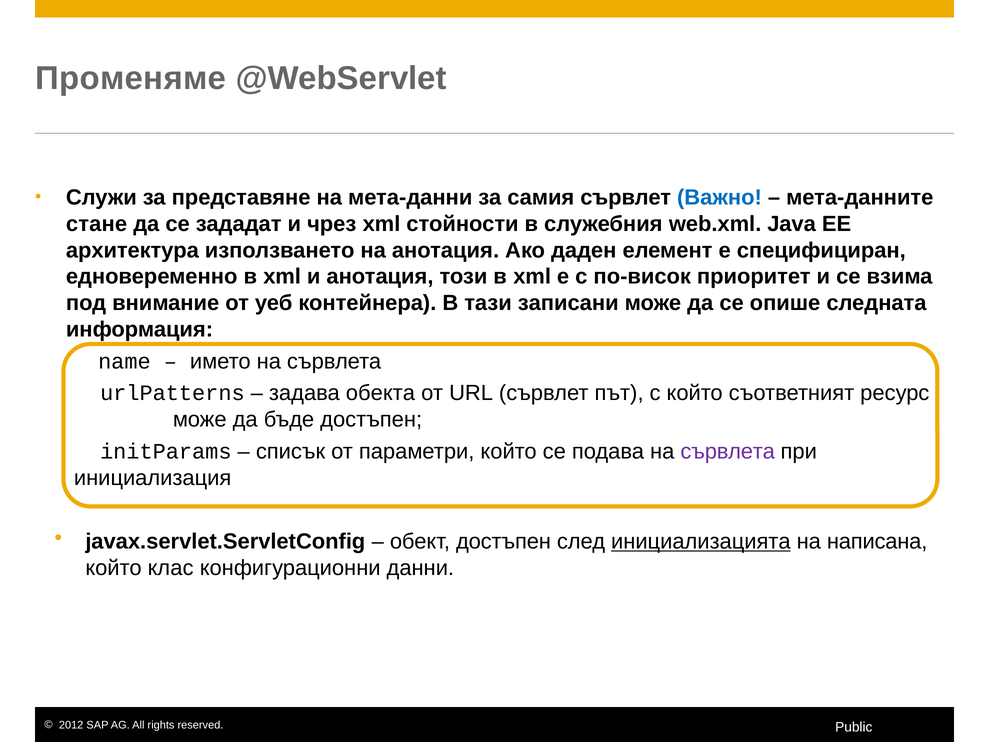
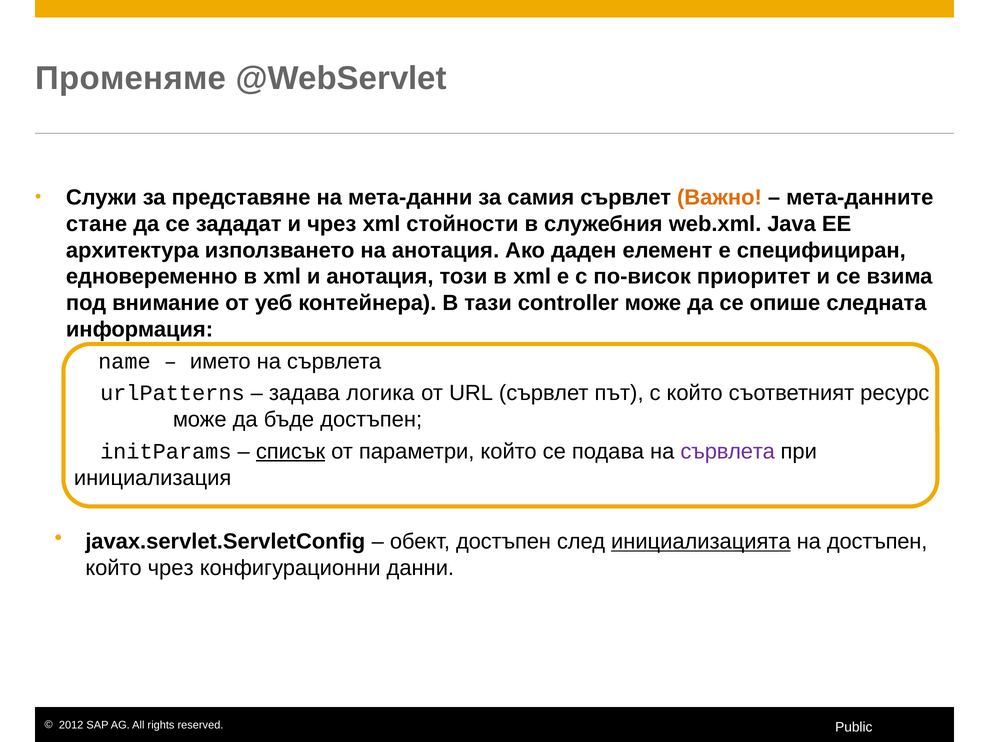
Важно colour: blue -> orange
записани: записани -> controller
обекта: обекта -> логика
списък underline: none -> present
на написана: написана -> достъпен
който клас: клас -> чрез
